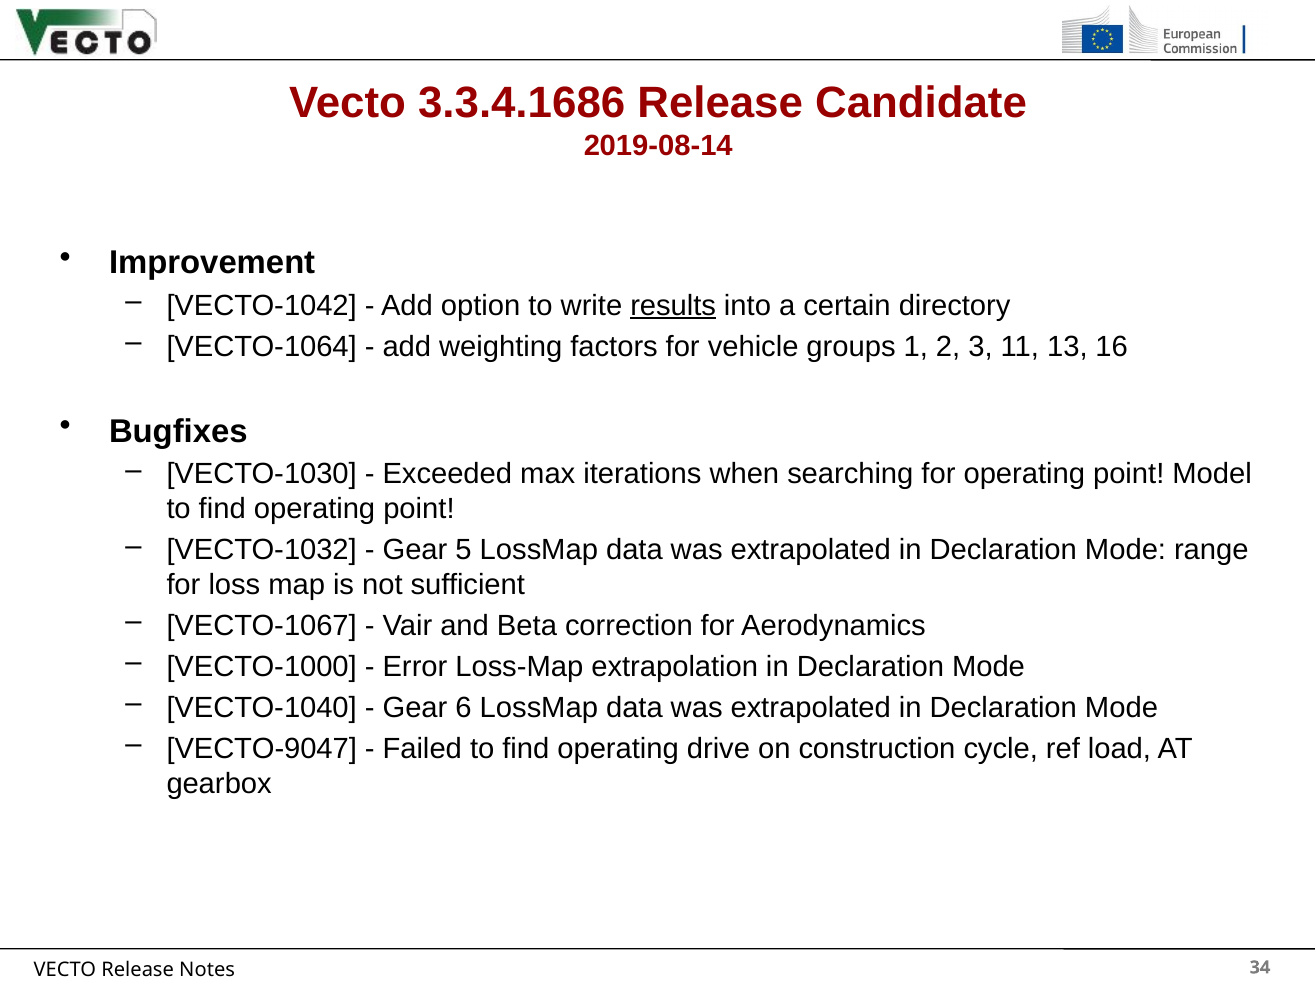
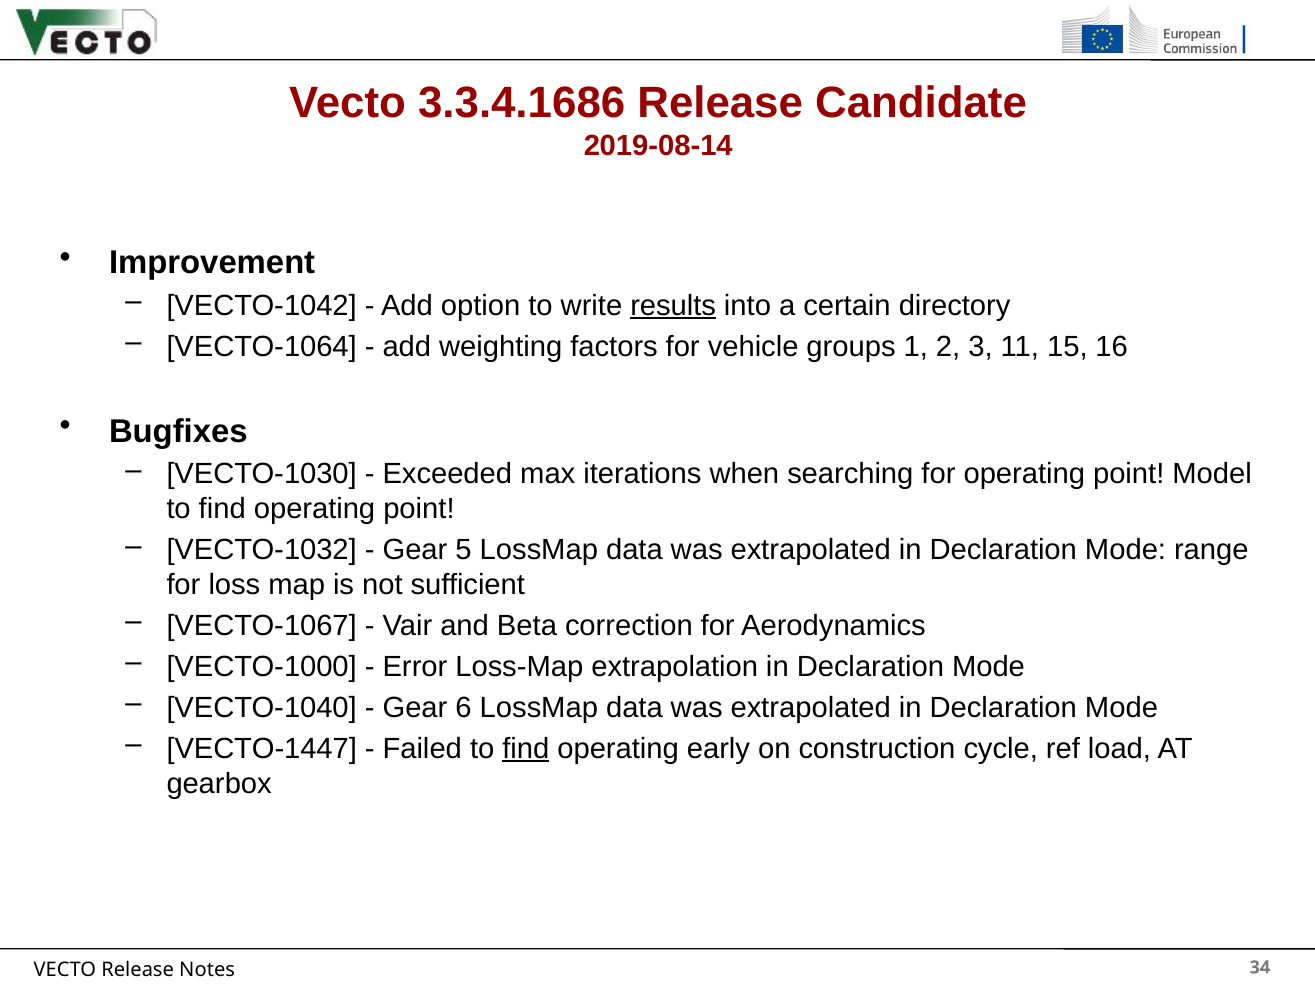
13: 13 -> 15
VECTO-9047: VECTO-9047 -> VECTO-1447
find at (526, 749) underline: none -> present
drive: drive -> early
